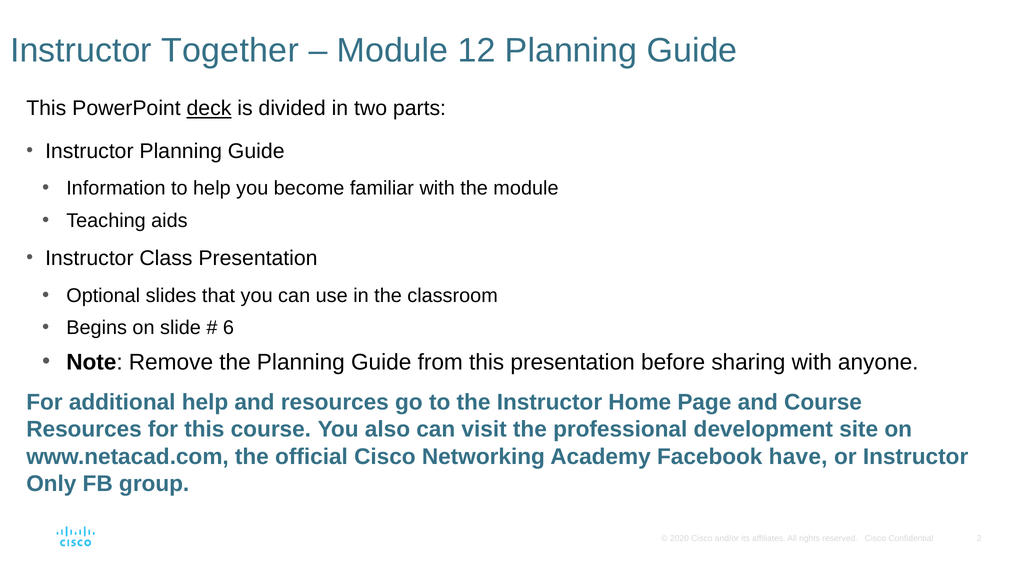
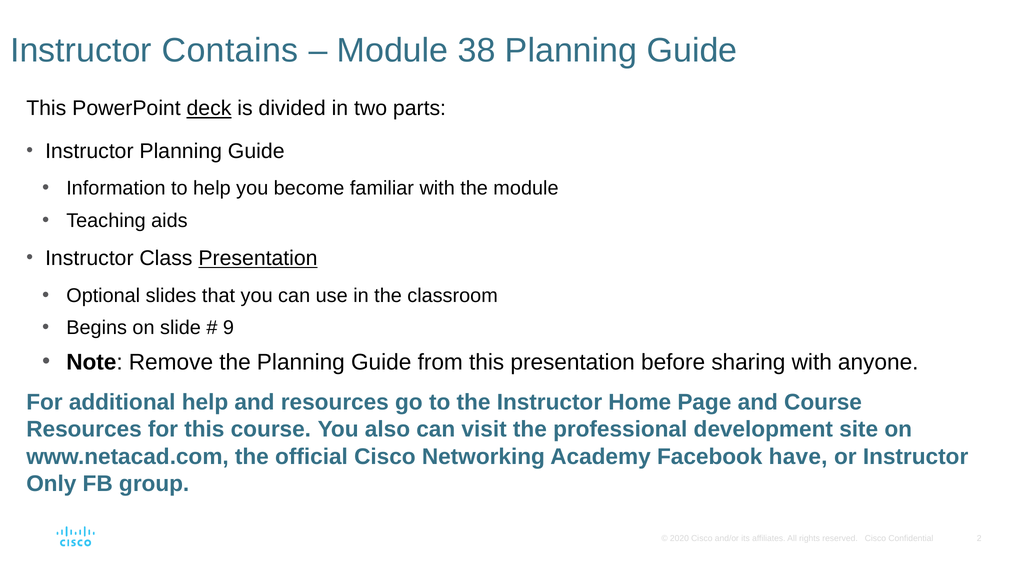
Together: Together -> Contains
12: 12 -> 38
Presentation at (258, 258) underline: none -> present
6: 6 -> 9
